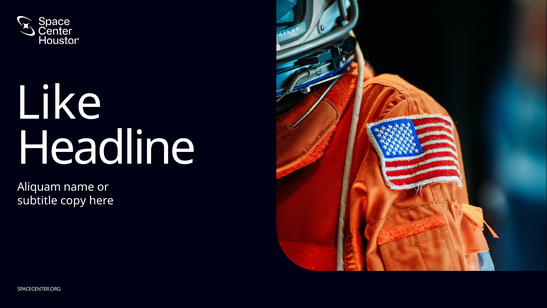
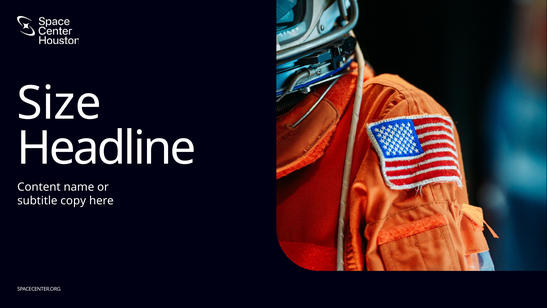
Like: Like -> Size
Aliquam: Aliquam -> Content
